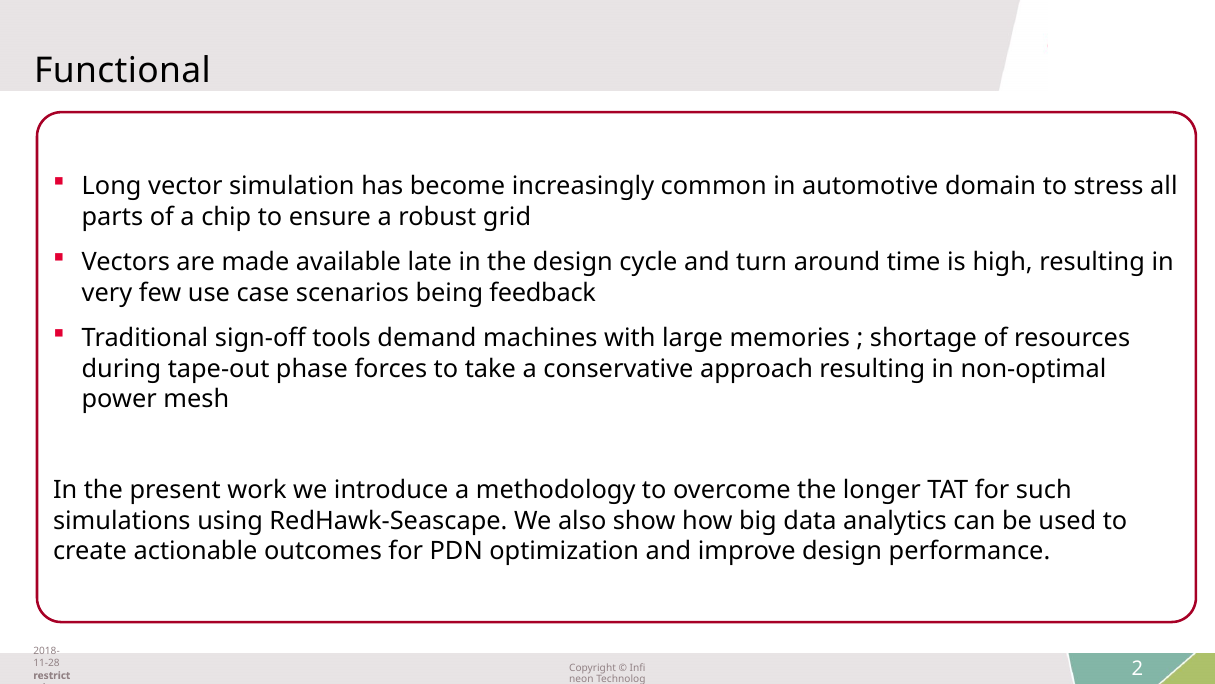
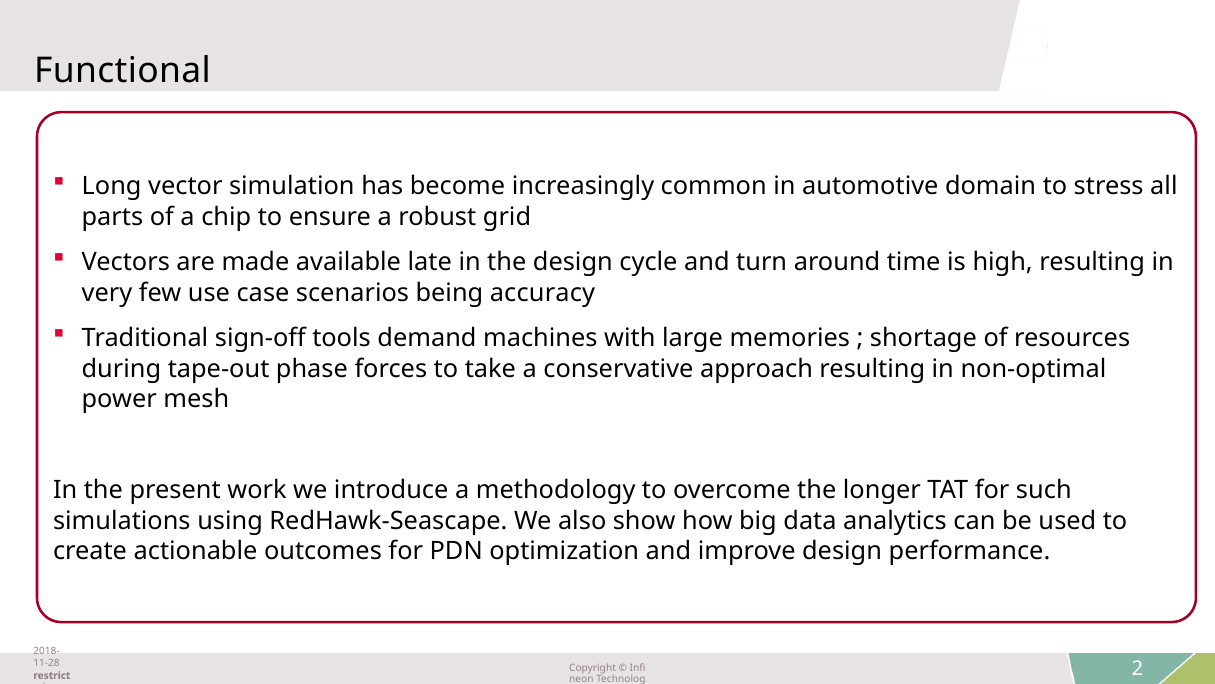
feedback: feedback -> accuracy
